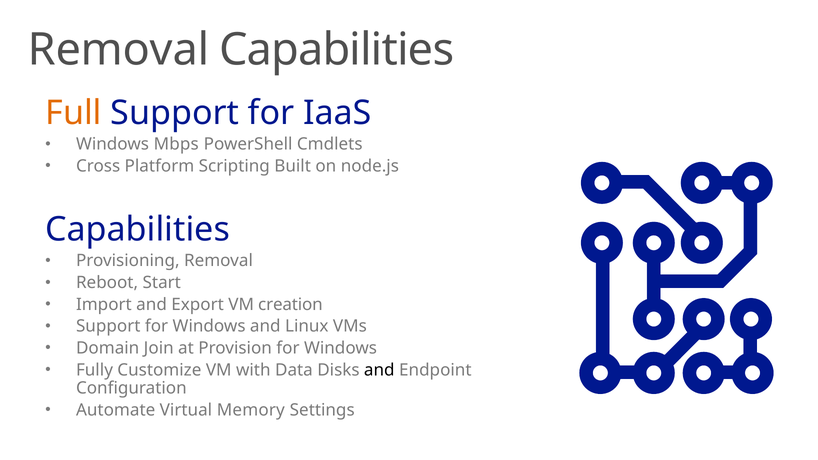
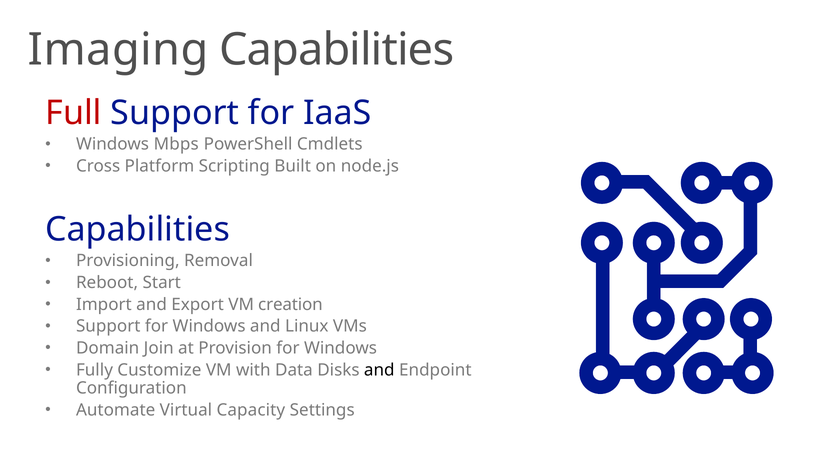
Removal at (119, 50): Removal -> Imaging
Full colour: orange -> red
Memory: Memory -> Capacity
